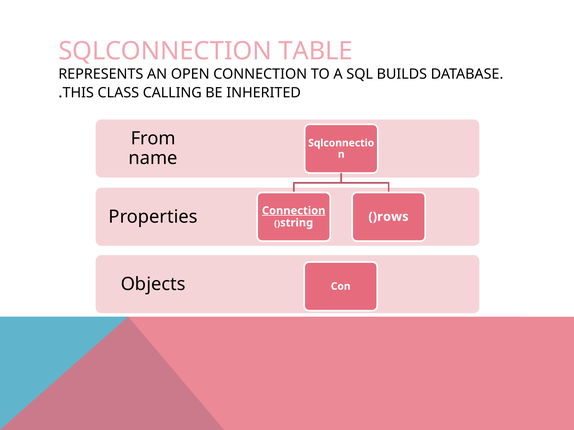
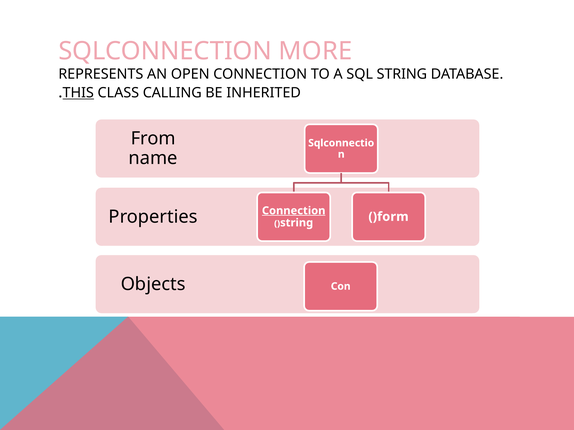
TABLE: TABLE -> MORE
SQL BUILDS: BUILDS -> STRING
THIS underline: none -> present
rows: rows -> form
